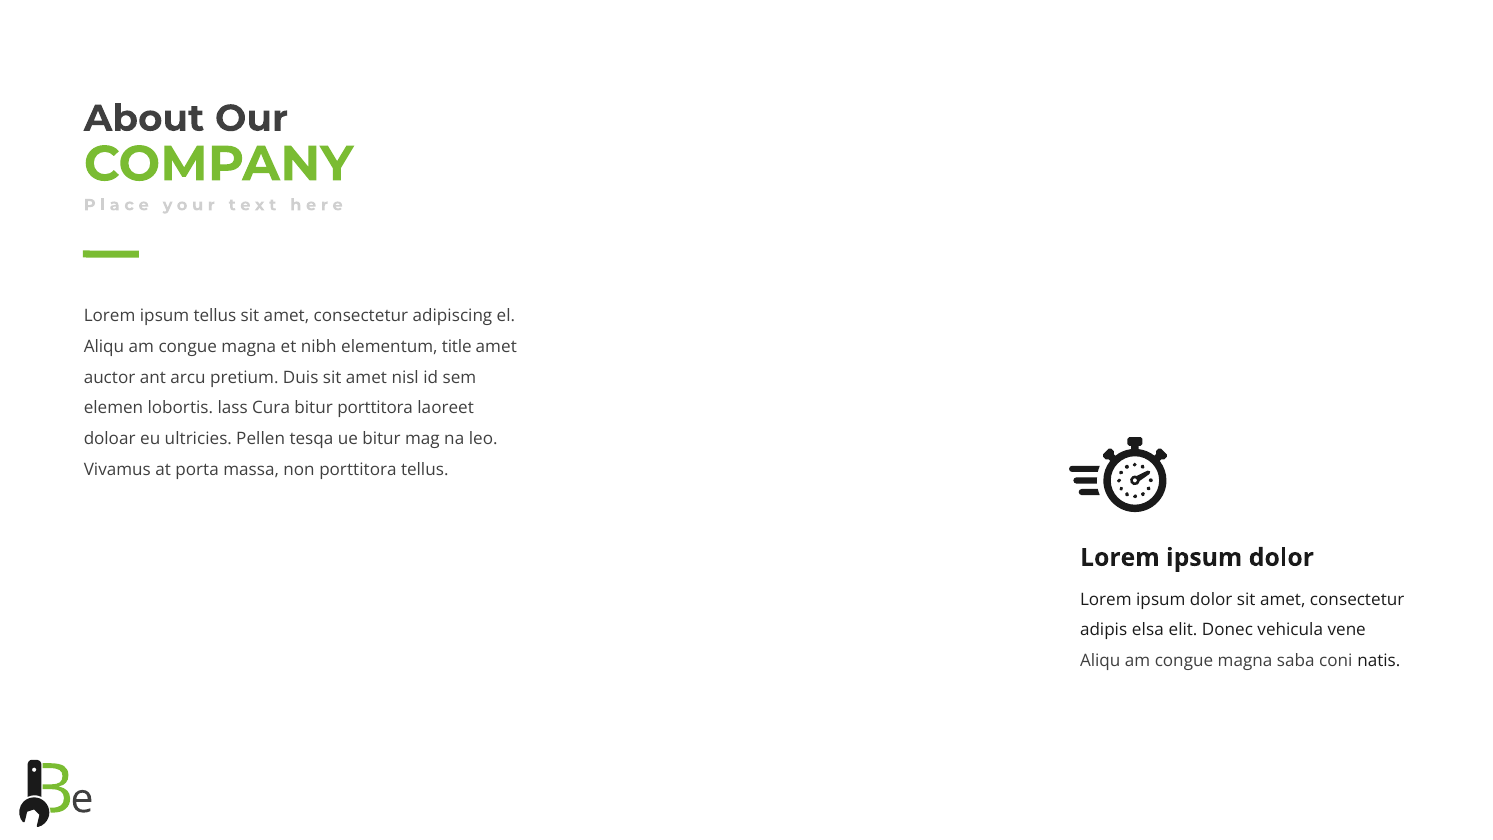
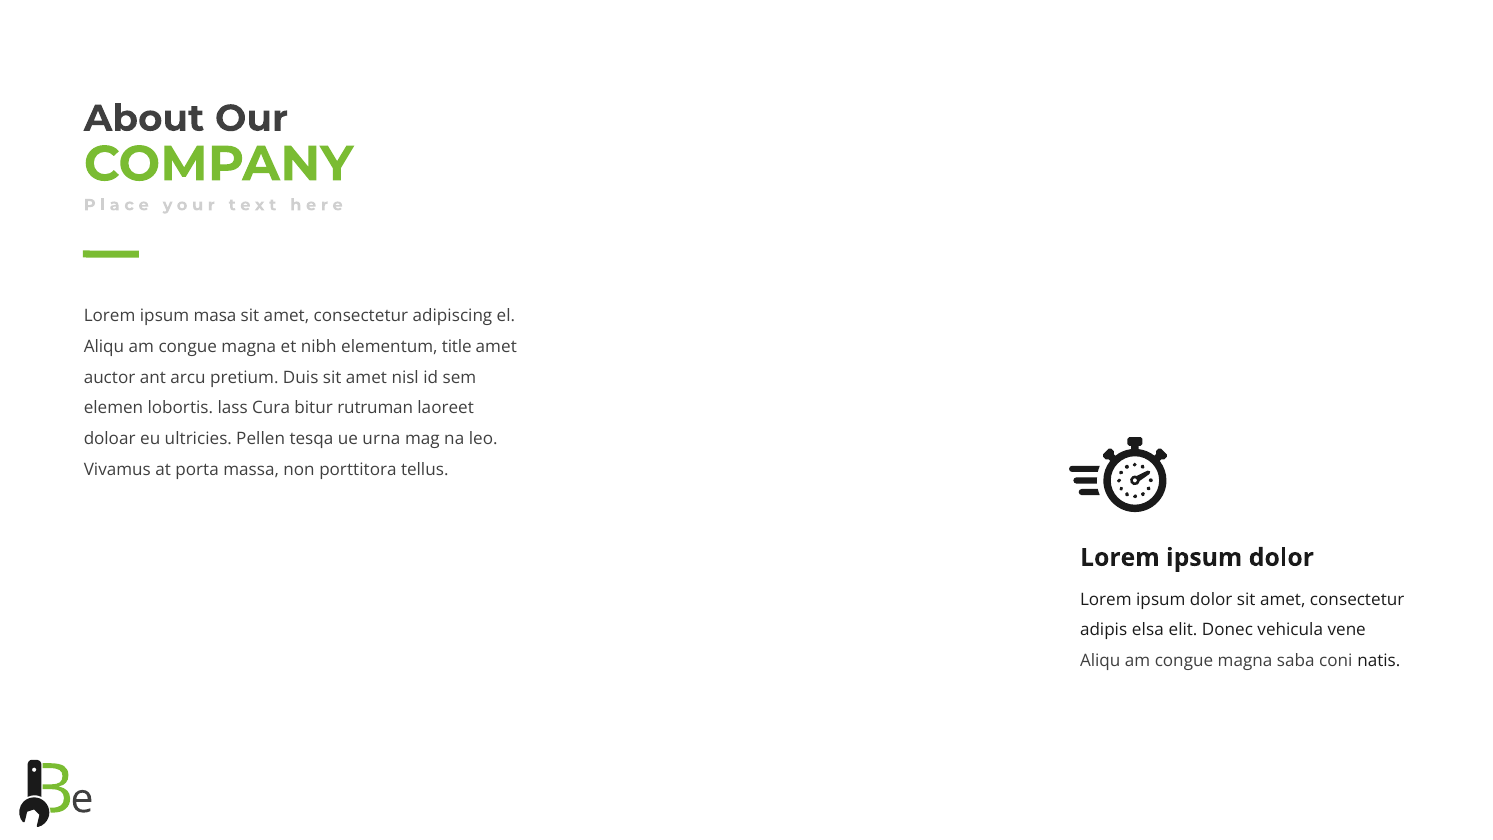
ipsum tellus: tellus -> masa
bitur porttitora: porttitora -> rutruman
ue bitur: bitur -> urna
